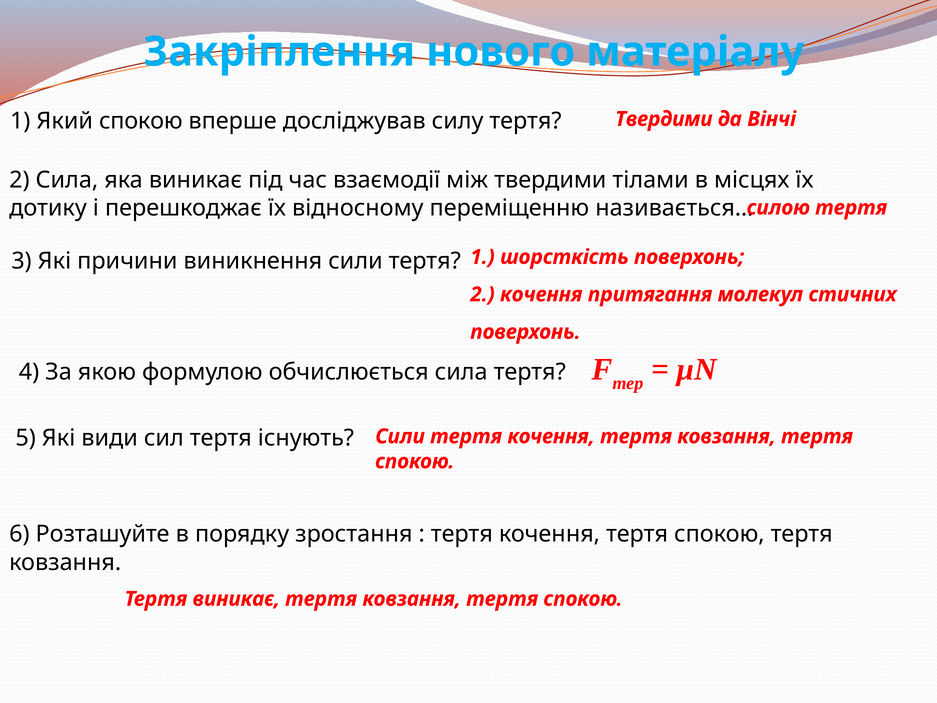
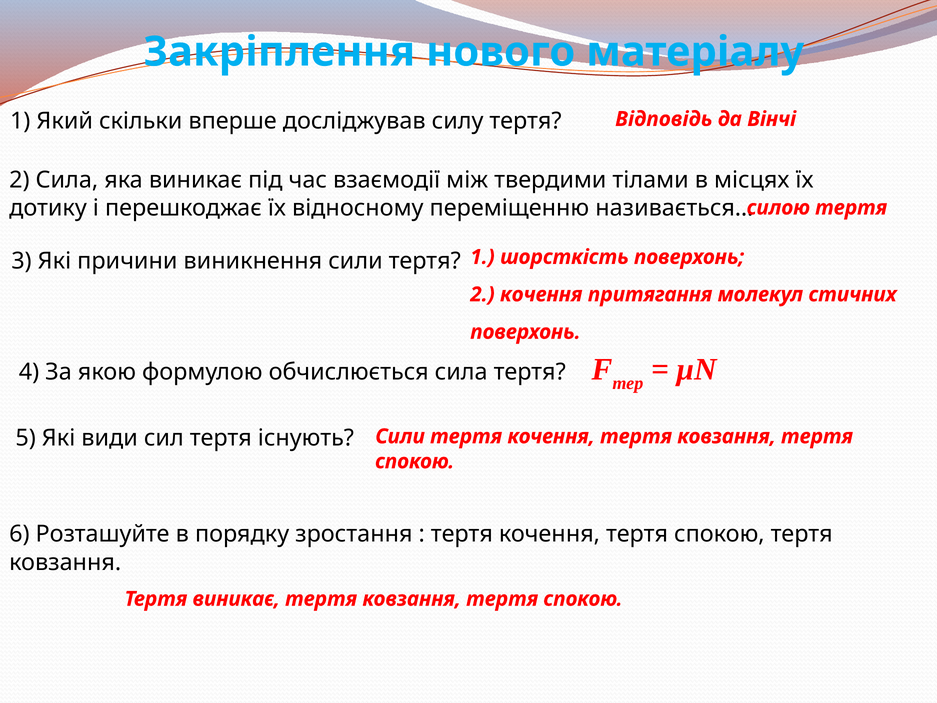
Який спокою: спокою -> скільки
Твердими at (664, 119): Твердими -> Відповідь
